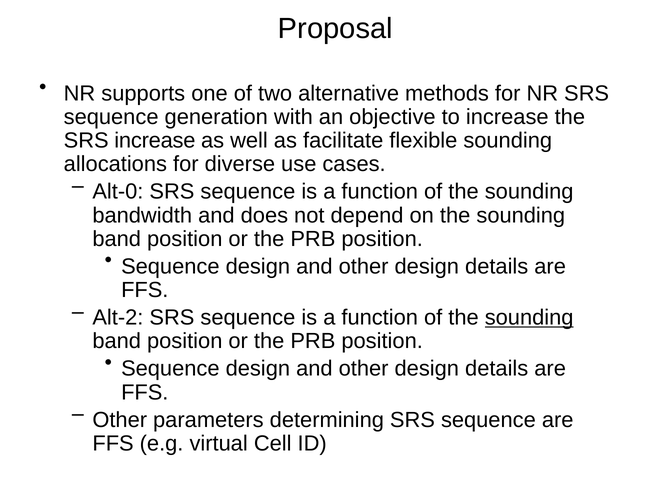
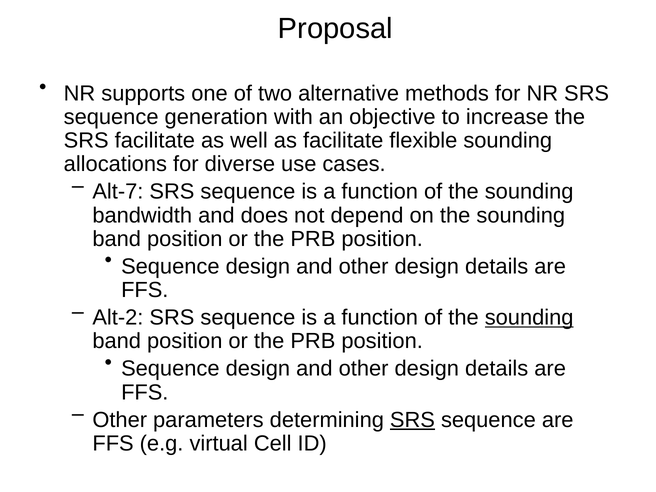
SRS increase: increase -> facilitate
Alt-0: Alt-0 -> Alt-7
SRS at (412, 420) underline: none -> present
